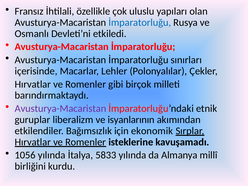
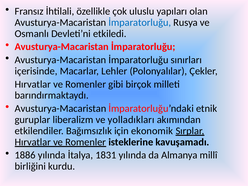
Avusturya-Macaristan at (60, 109) colour: purple -> black
isyanlarının: isyanlarının -> yolladıkları
1056: 1056 -> 1886
5833: 5833 -> 1831
